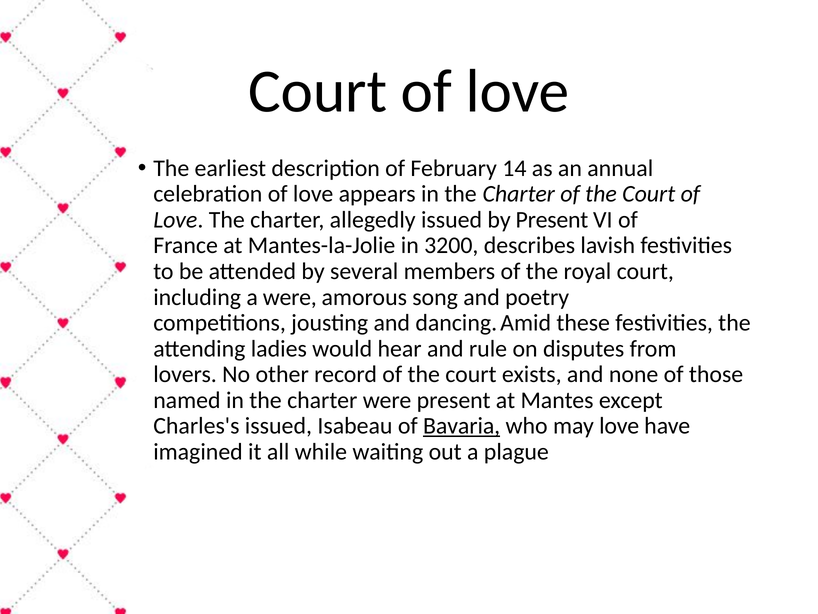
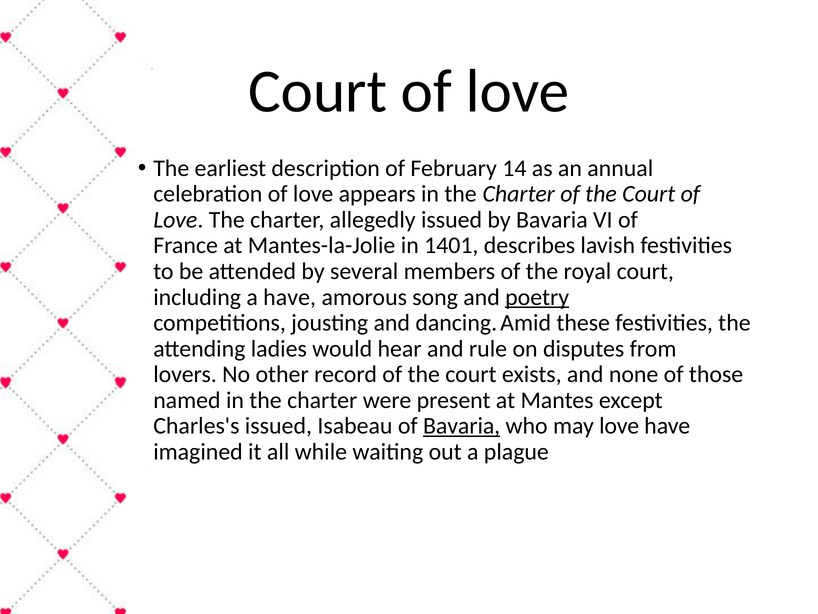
by Present: Present -> Bavaria
3200: 3200 -> 1401
a were: were -> have
poetry underline: none -> present
